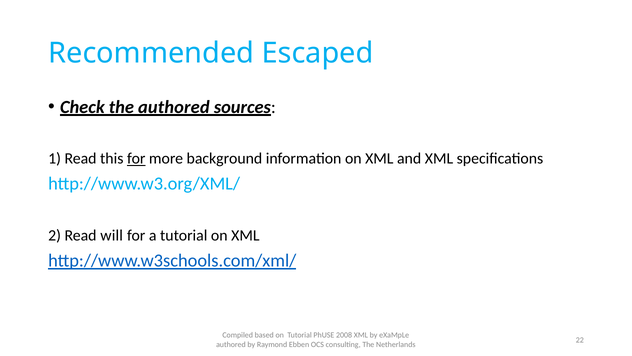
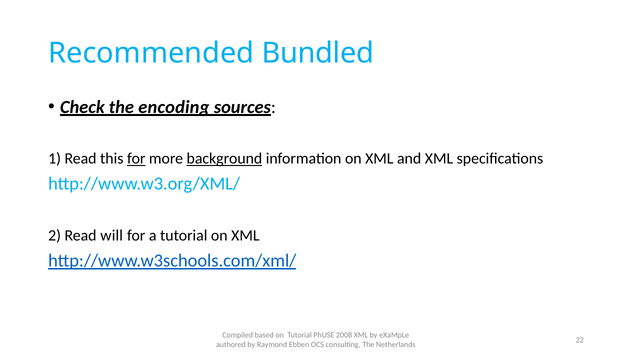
Escaped: Escaped -> Bundled
the authored: authored -> encoding
background underline: none -> present
